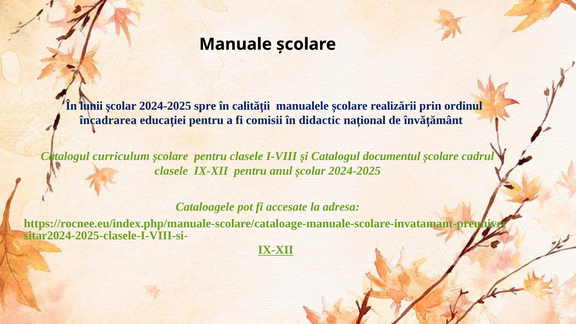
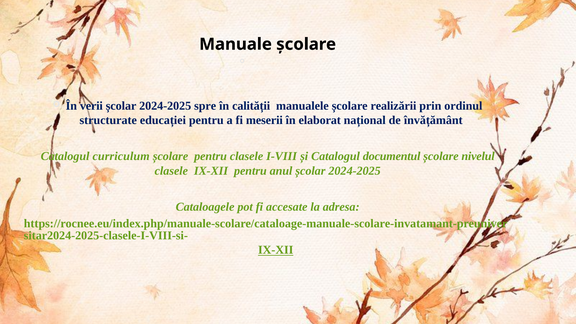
lunii: lunii -> verii
încadrarea: încadrarea -> structurate
comisii: comisii -> meserii
didactic: didactic -> elaborat
cadrul: cadrul -> nivelul
